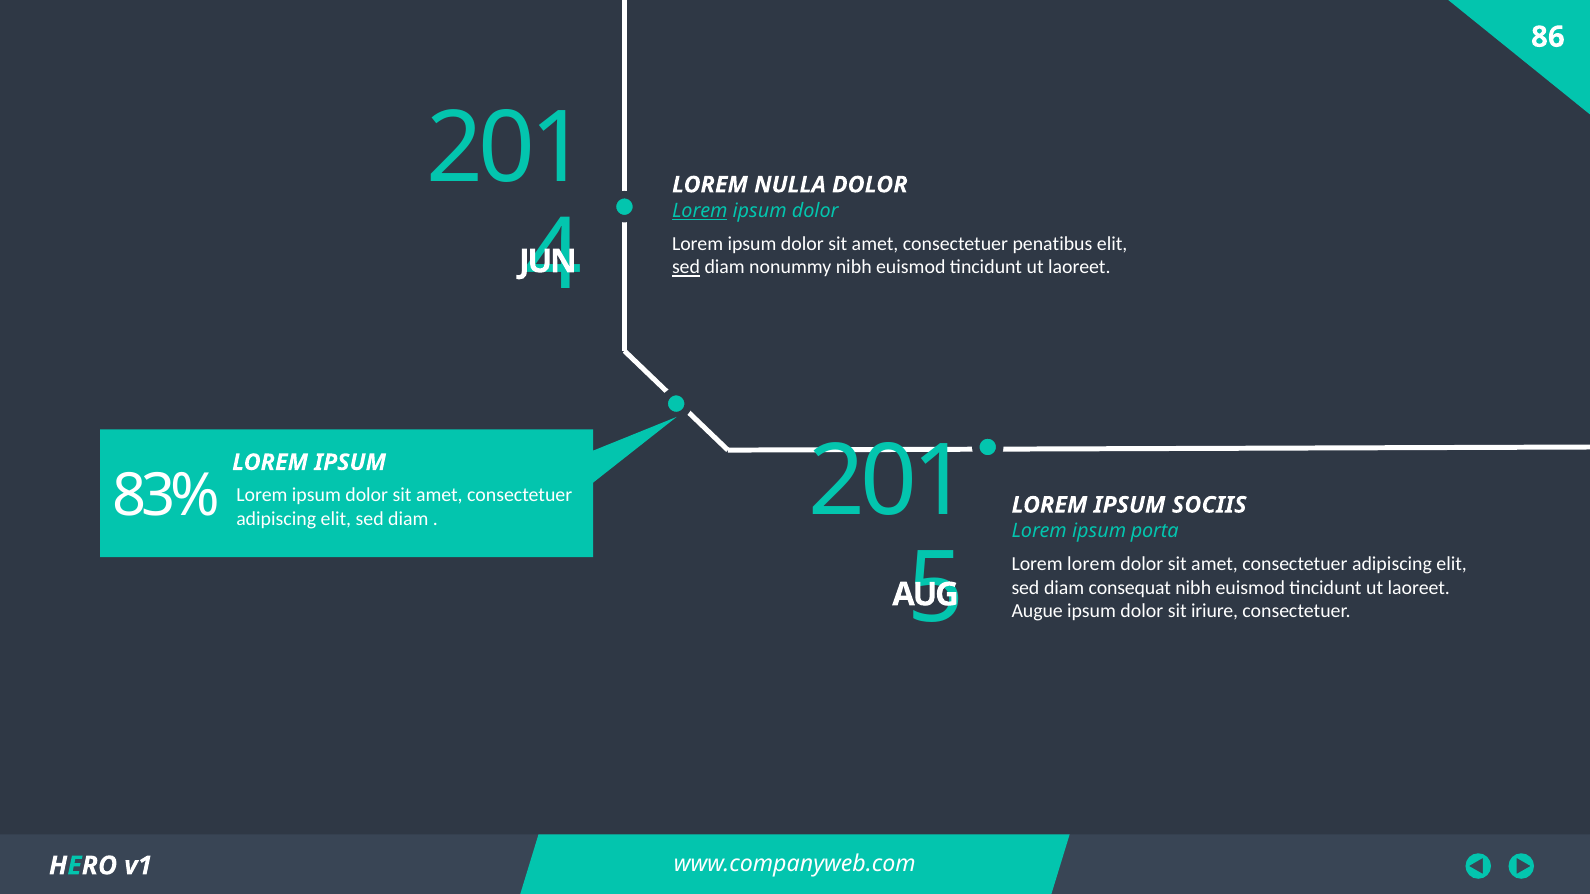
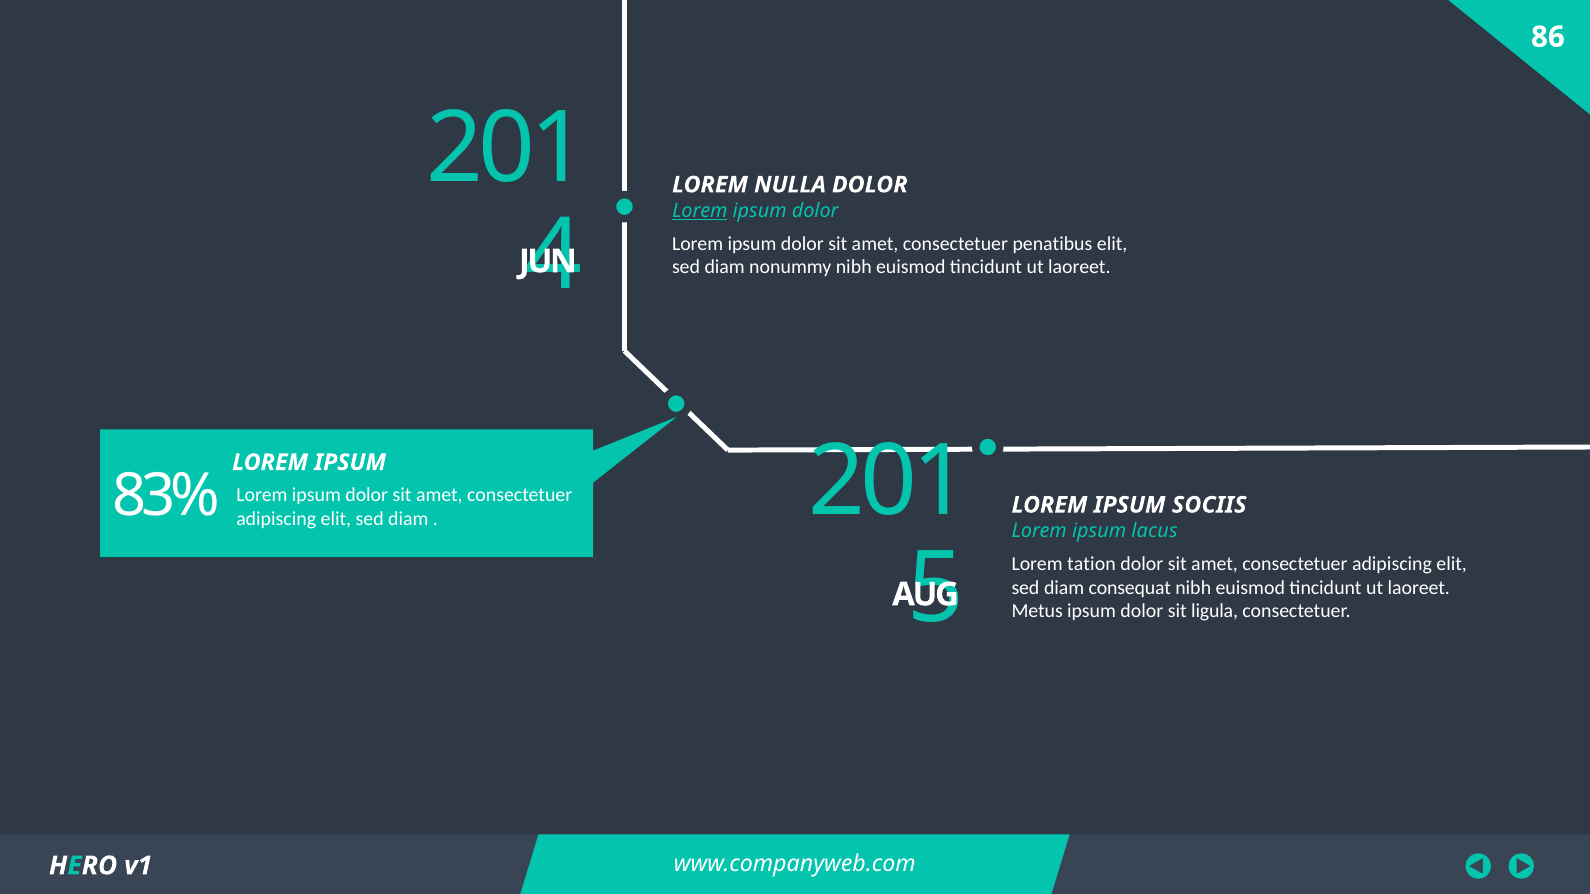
sed at (686, 267) underline: present -> none
porta: porta -> lacus
Lorem lorem: lorem -> tation
Augue: Augue -> Metus
iriure: iriure -> ligula
